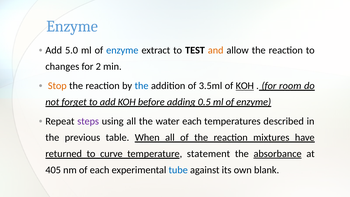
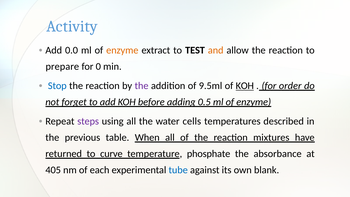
Enzyme at (72, 26): Enzyme -> Activity
5.0: 5.0 -> 0.0
enzyme at (122, 50) colour: blue -> orange
changes: changes -> prepare
2: 2 -> 0
Stop colour: orange -> blue
the at (142, 86) colour: blue -> purple
3.5ml: 3.5ml -> 9.5ml
room: room -> order
water each: each -> cells
statement: statement -> phosphate
absorbance underline: present -> none
